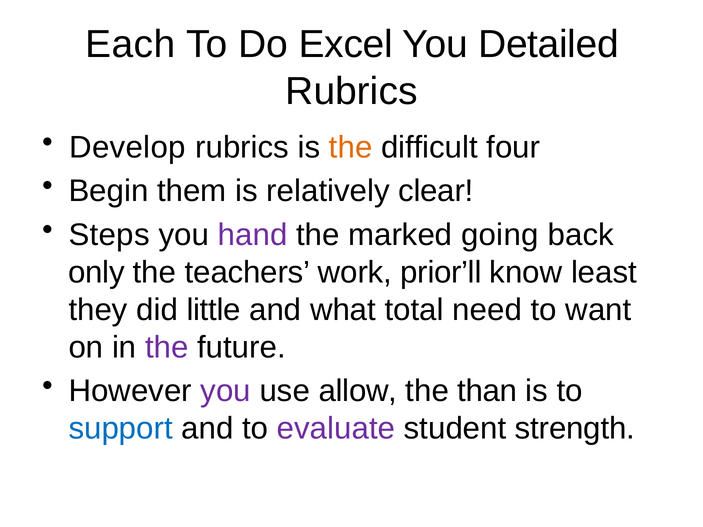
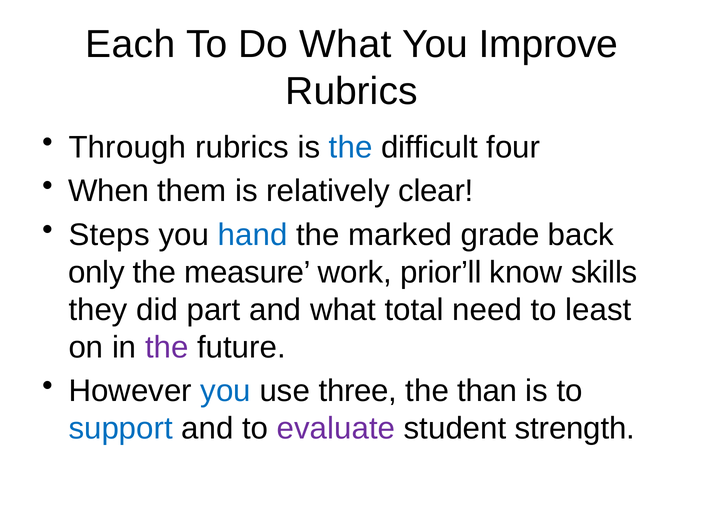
Do Excel: Excel -> What
Detailed: Detailed -> Improve
Develop: Develop -> Through
the at (351, 147) colour: orange -> blue
Begin: Begin -> When
hand colour: purple -> blue
going: going -> grade
teachers: teachers -> measure
least: least -> skills
little: little -> part
want: want -> least
you at (226, 391) colour: purple -> blue
allow: allow -> three
